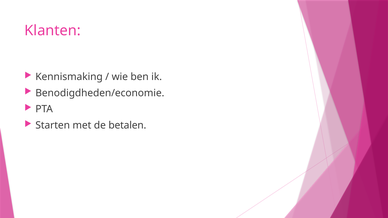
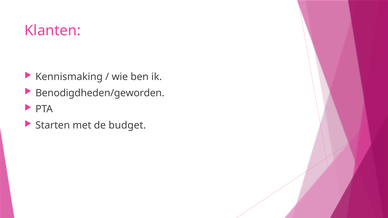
Benodigdheden/economie: Benodigdheden/economie -> Benodigdheden/geworden
betalen: betalen -> budget
